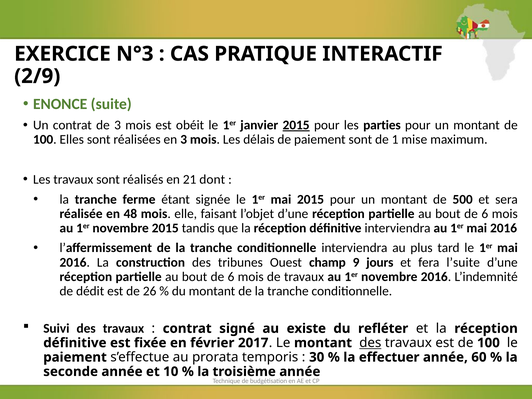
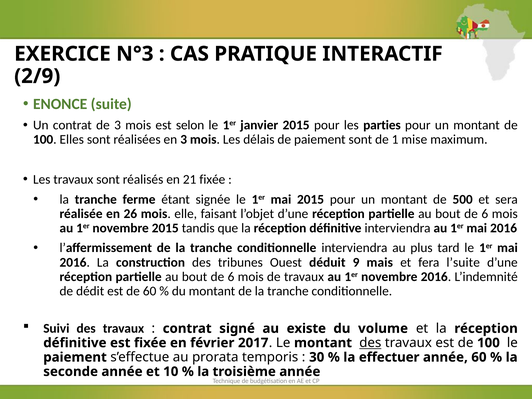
obéit: obéit -> selon
2015 at (296, 125) underline: present -> none
21 dont: dont -> fixée
48: 48 -> 26
champ: champ -> déduit
jours: jours -> mais
de 26: 26 -> 60
refléter: refléter -> volume
